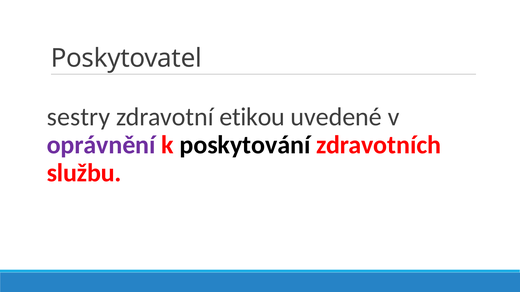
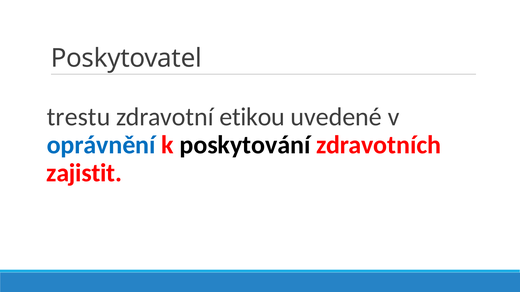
sestry: sestry -> trestu
oprávnění colour: purple -> blue
službu: službu -> zajistit
